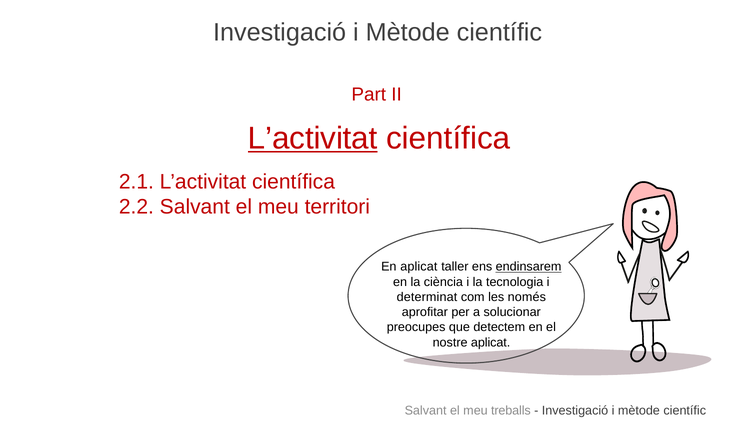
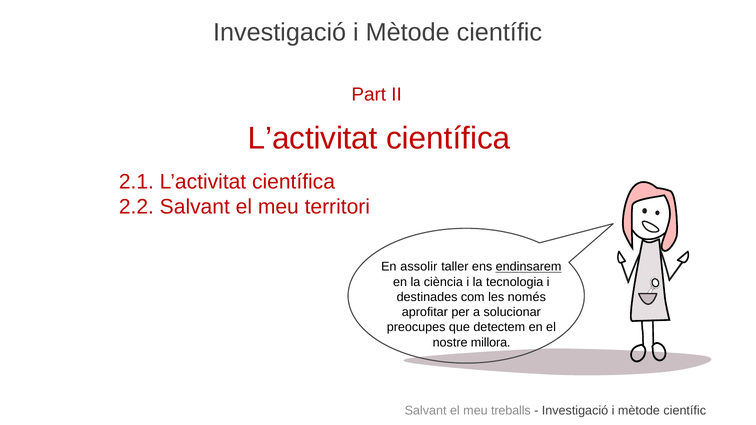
L’activitat at (313, 138) underline: present -> none
En aplicat: aplicat -> assolir
determinat: determinat -> destinades
nostre aplicat: aplicat -> millora
